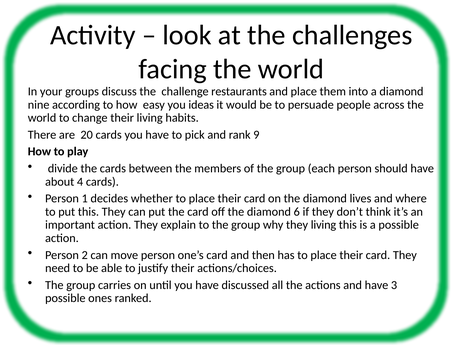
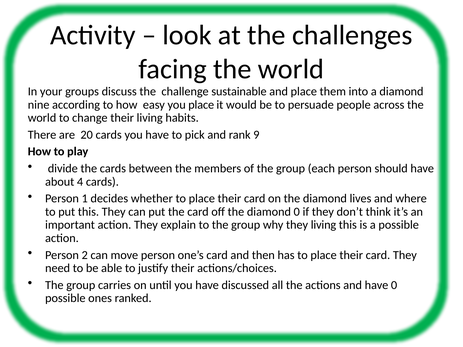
restaurants: restaurants -> sustainable
you ideas: ideas -> place
diamond 6: 6 -> 0
have 3: 3 -> 0
